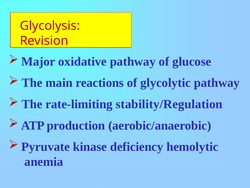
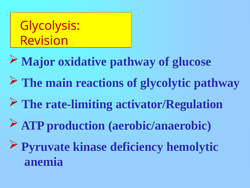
stability/Regulation: stability/Regulation -> activator/Regulation
